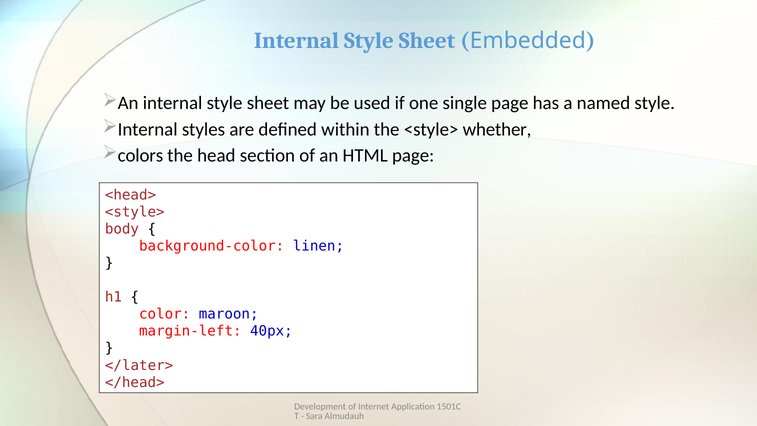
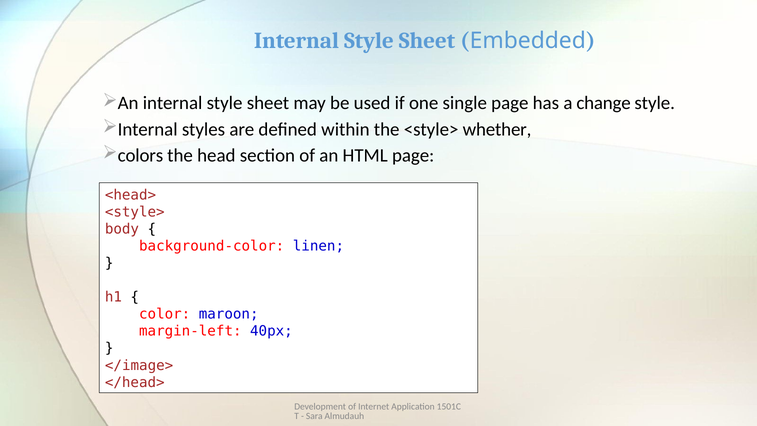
named: named -> change
</later>: </later> -> </image>
